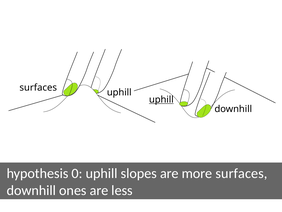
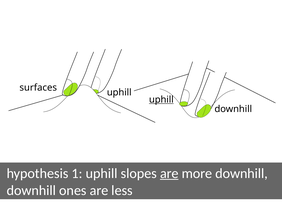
0: 0 -> 1
are at (169, 173) underline: none -> present
more surfaces: surfaces -> downhill
